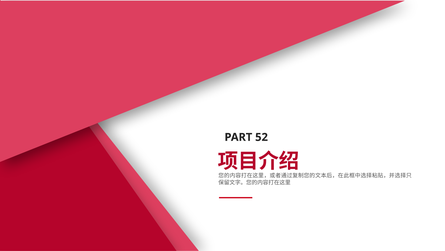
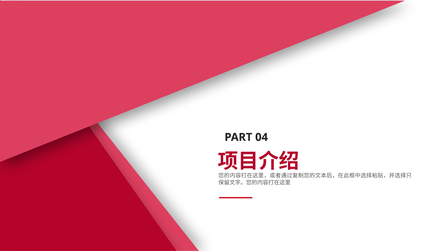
52: 52 -> 04
